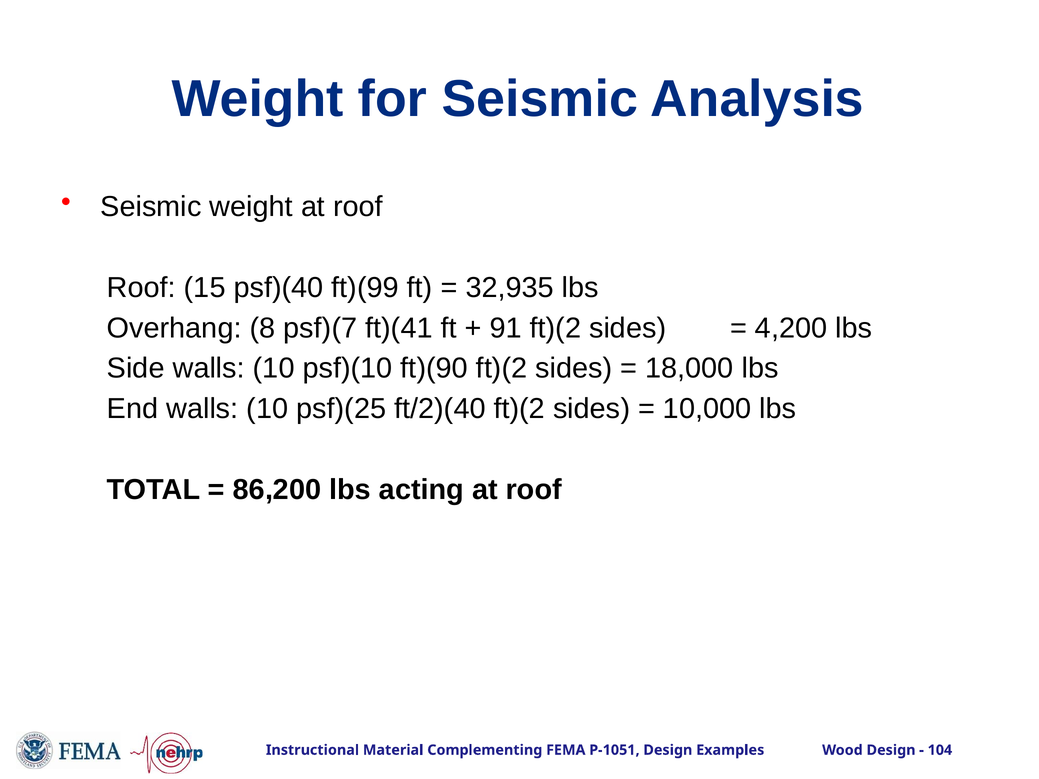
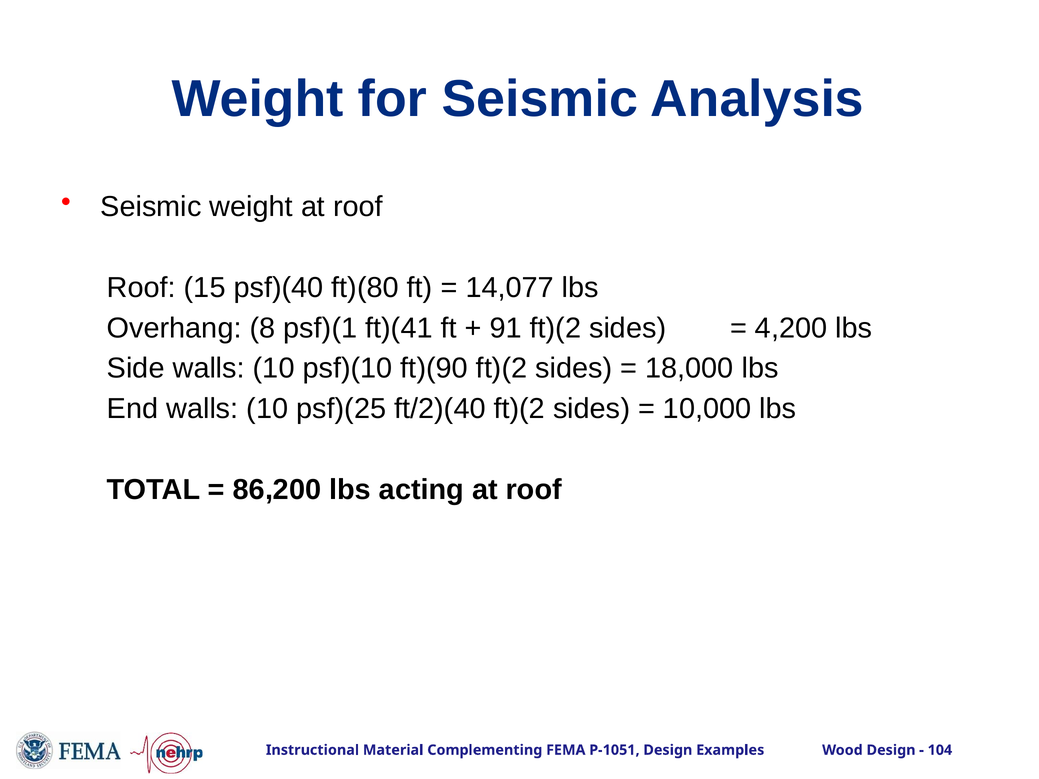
ft)(99: ft)(99 -> ft)(80
32,935: 32,935 -> 14,077
psf)(7: psf)(7 -> psf)(1
